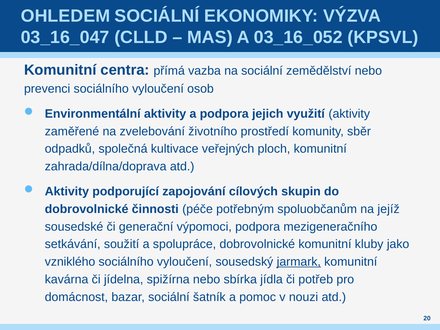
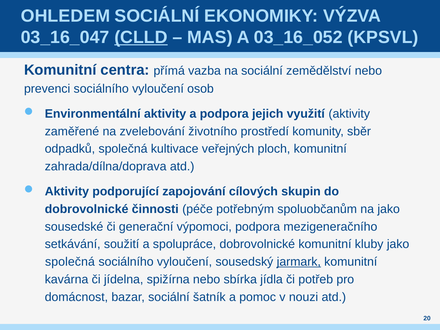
CLLD underline: none -> present
na jejíž: jejíž -> jako
vzniklého at (70, 262): vzniklého -> společná
